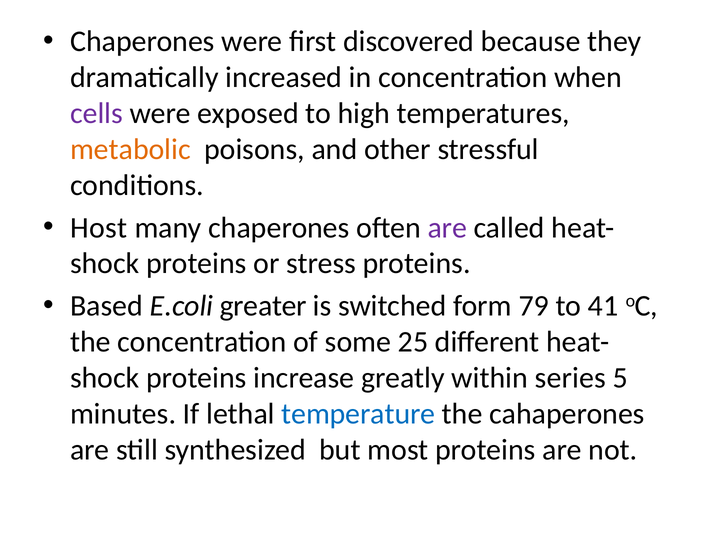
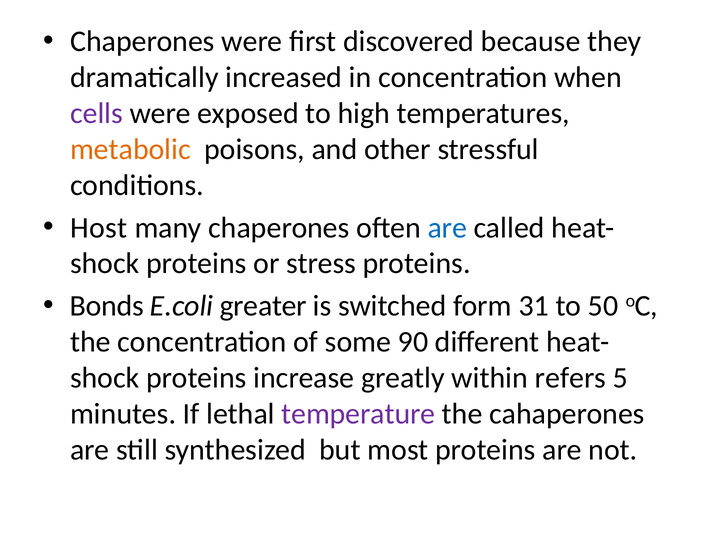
are at (447, 228) colour: purple -> blue
Based: Based -> Bonds
79: 79 -> 31
41: 41 -> 50
25: 25 -> 90
series: series -> refers
temperature colour: blue -> purple
